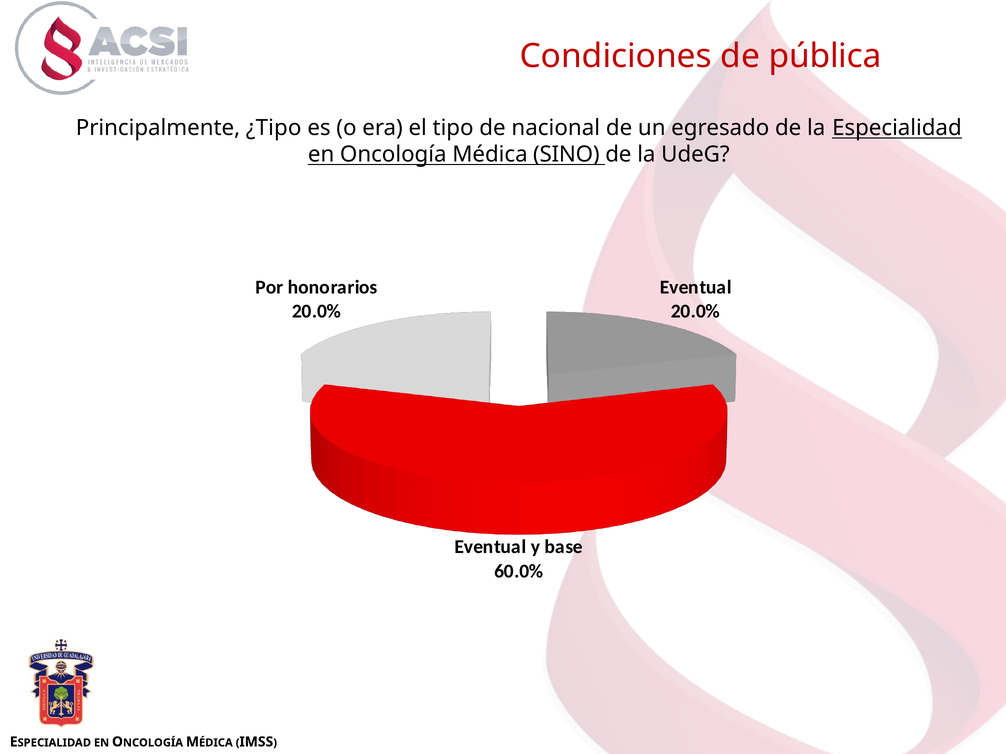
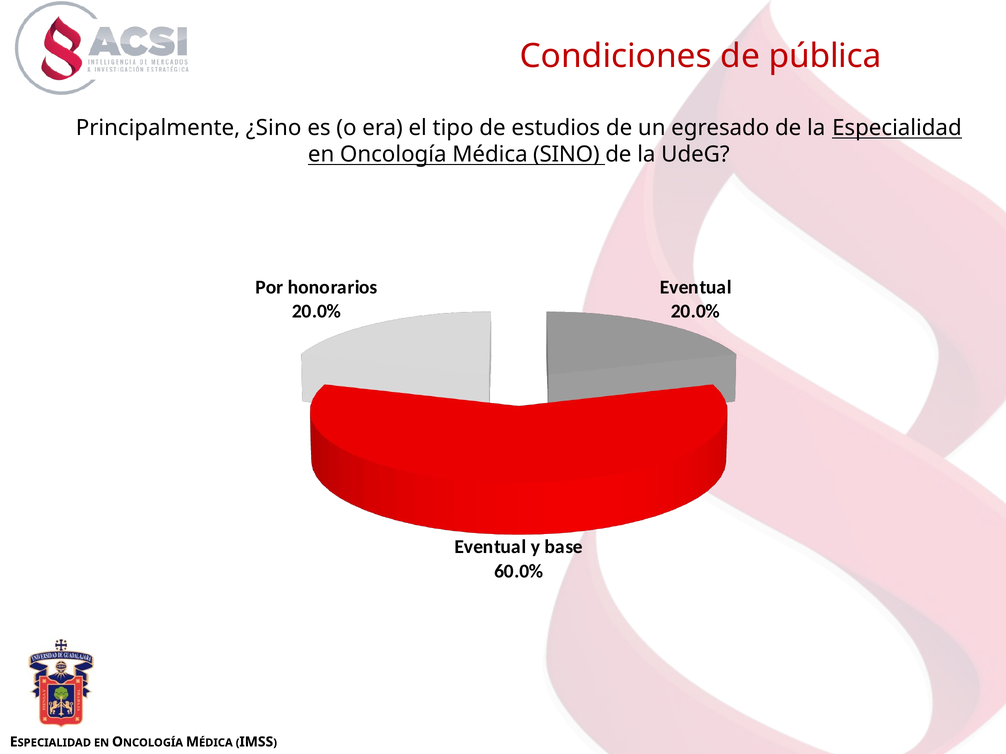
¿Tipo: ¿Tipo -> ¿Sino
nacional: nacional -> estudios
